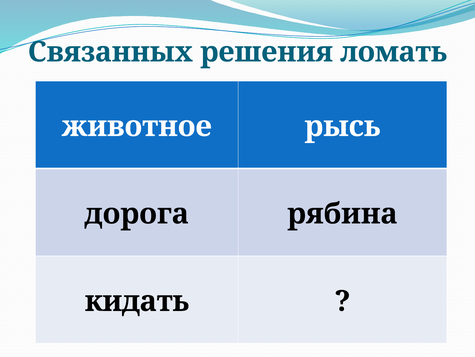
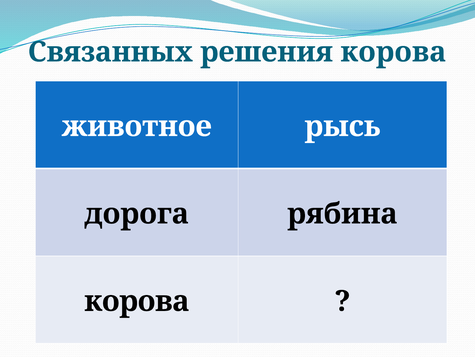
решения ломать: ломать -> корова
кидать at (137, 301): кидать -> корова
